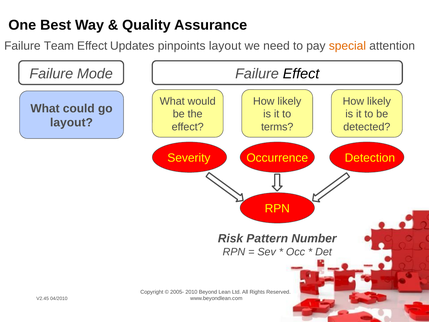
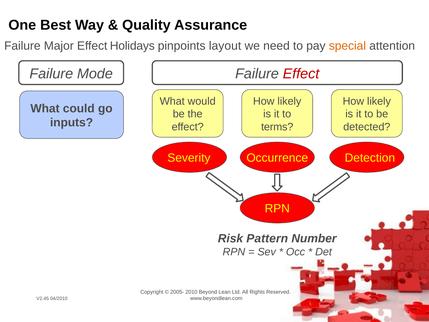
Team: Team -> Major
Updates: Updates -> Holidays
Effect at (301, 74) colour: black -> red
layout at (71, 123): layout -> inputs
